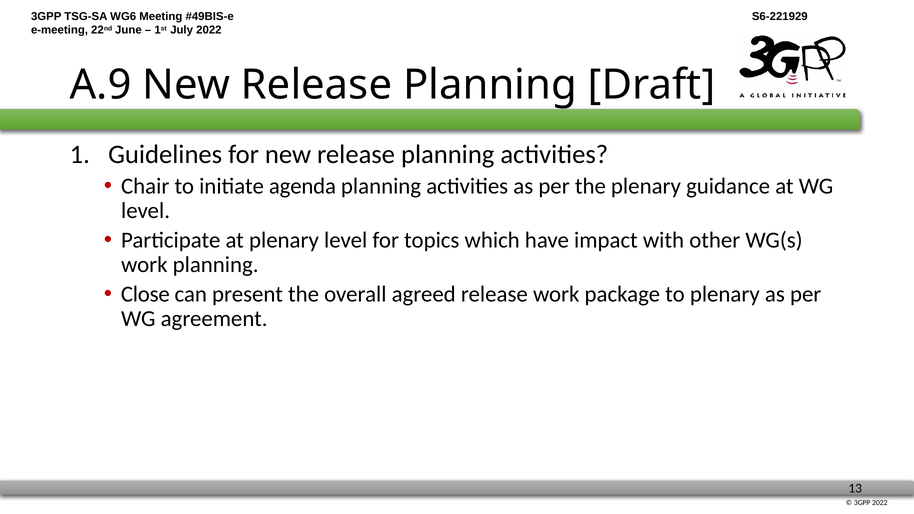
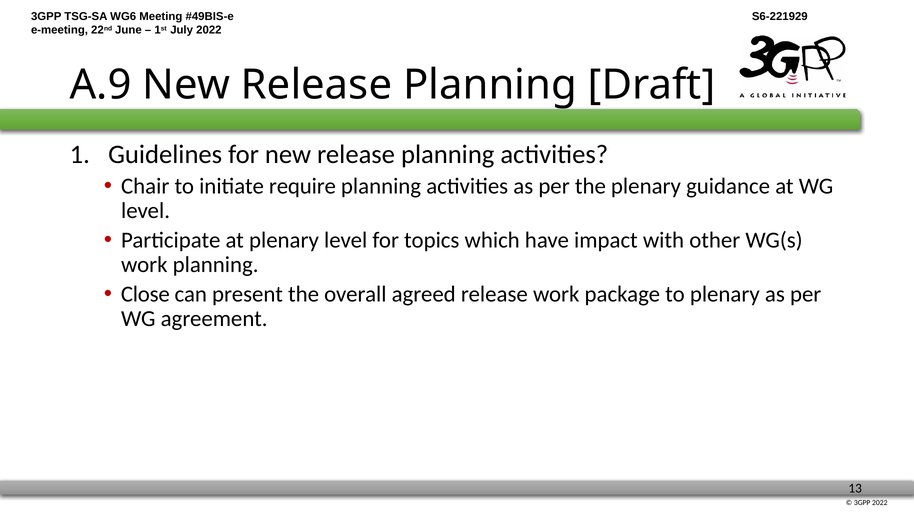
agenda: agenda -> require
